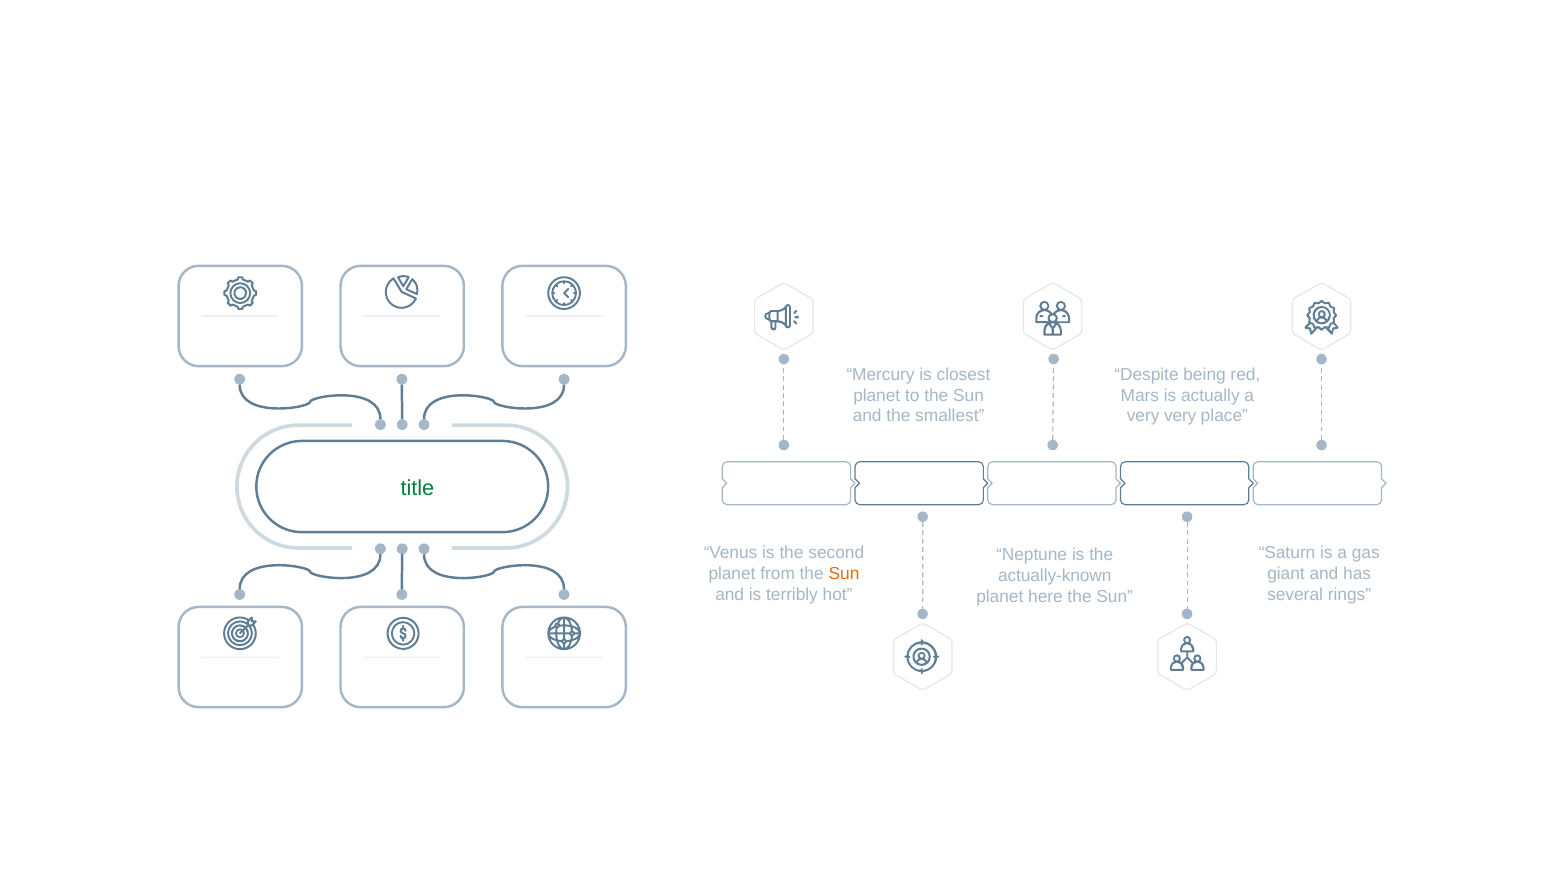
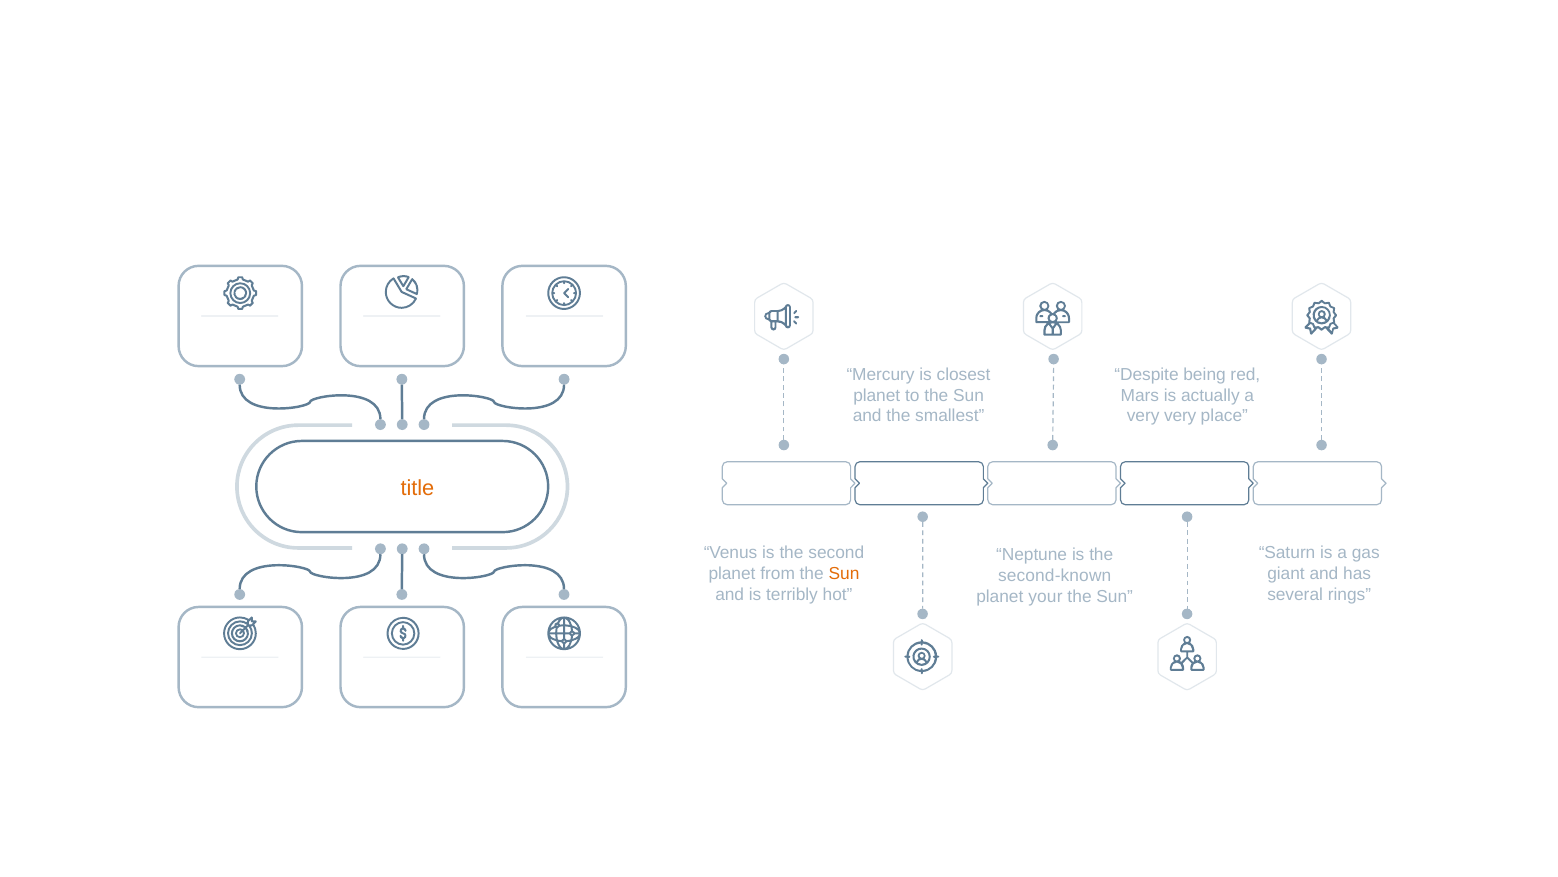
title colour: green -> orange
actually-known: actually-known -> second-known
planet here: here -> your
